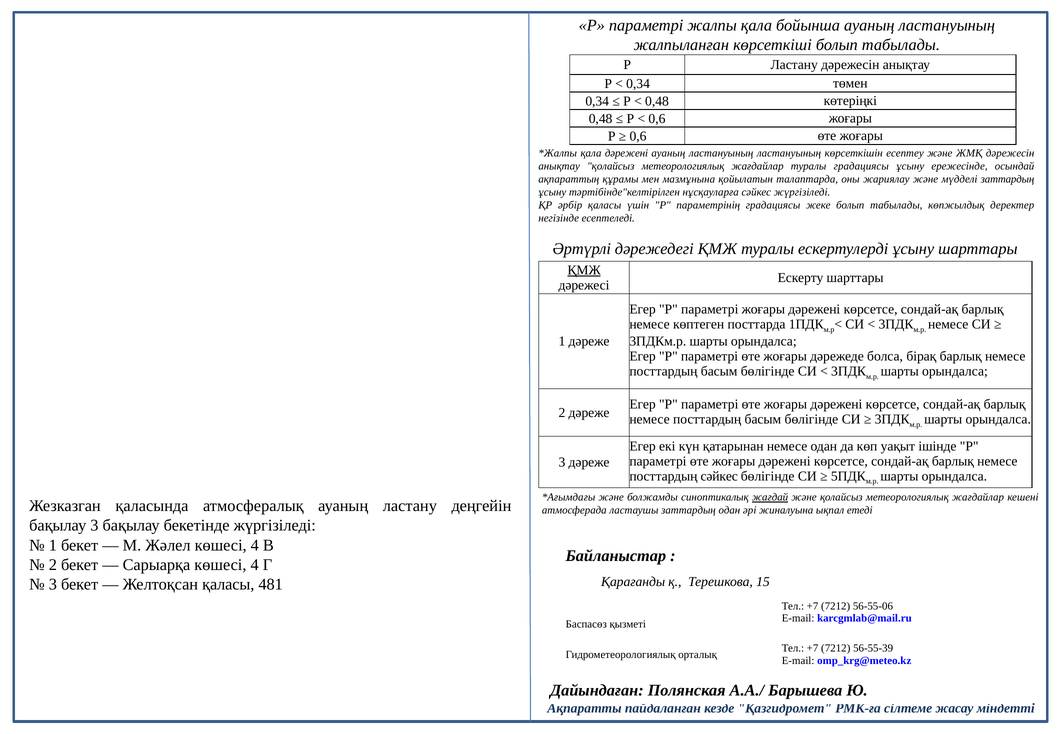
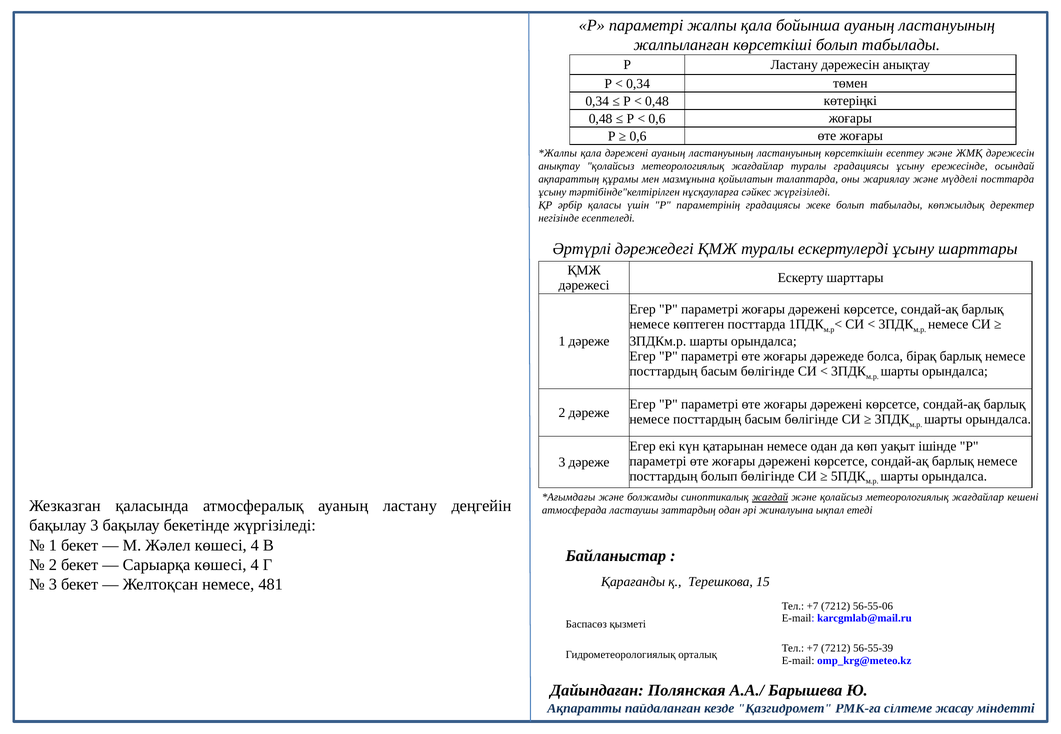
мүдделі заттардың: заттардың -> посттарда
ҚМЖ at (584, 270) underline: present -> none
посттардың сәйкес: сәйкес -> болып
Желтоқсан қаласы: қаласы -> немесе
